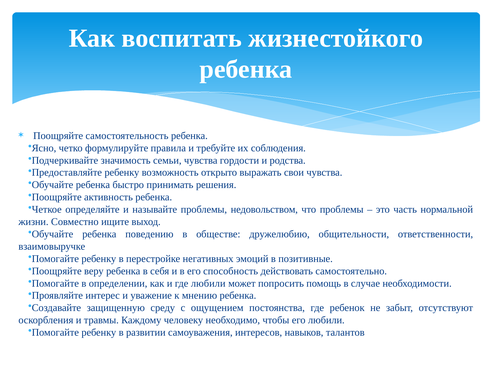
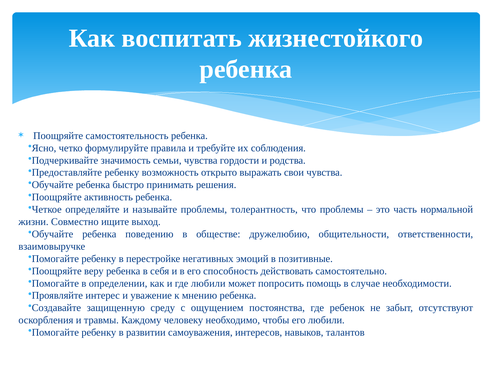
недовольством: недовольством -> толерантность
